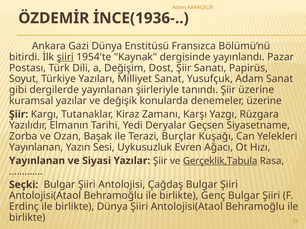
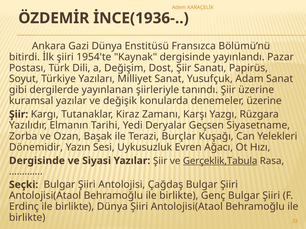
şiiri at (65, 57) underline: present -> none
Yayınlanan at (36, 148): Yayınlanan -> Dönemidir
Yayınlanan at (37, 161): Yayınlanan -> Dergisinde
